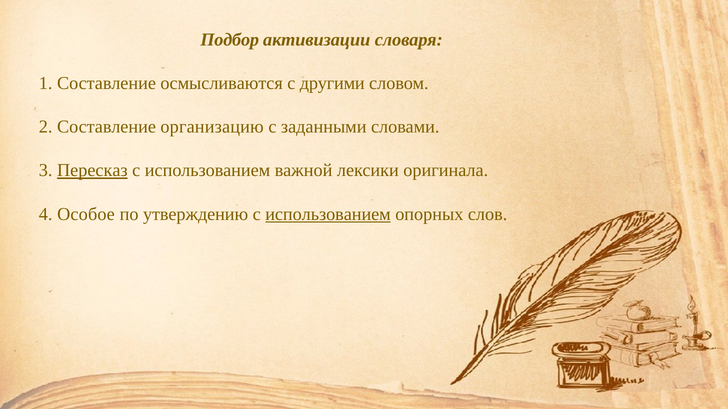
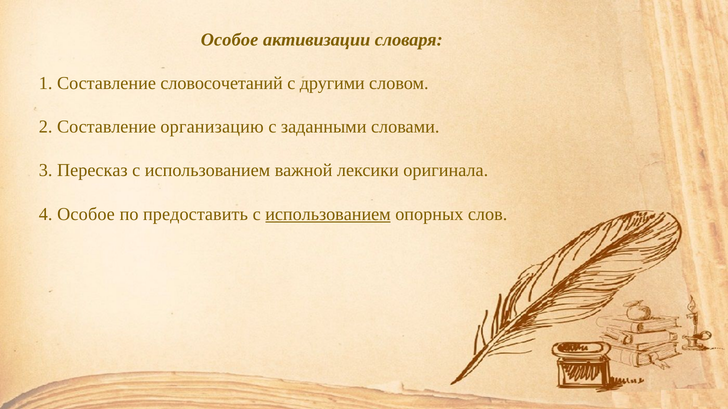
Подбор at (230, 40): Подбор -> Особое
осмысливаются: осмысливаются -> словосочетаний
Пересказ underline: present -> none
утверждению: утверждению -> предоставить
